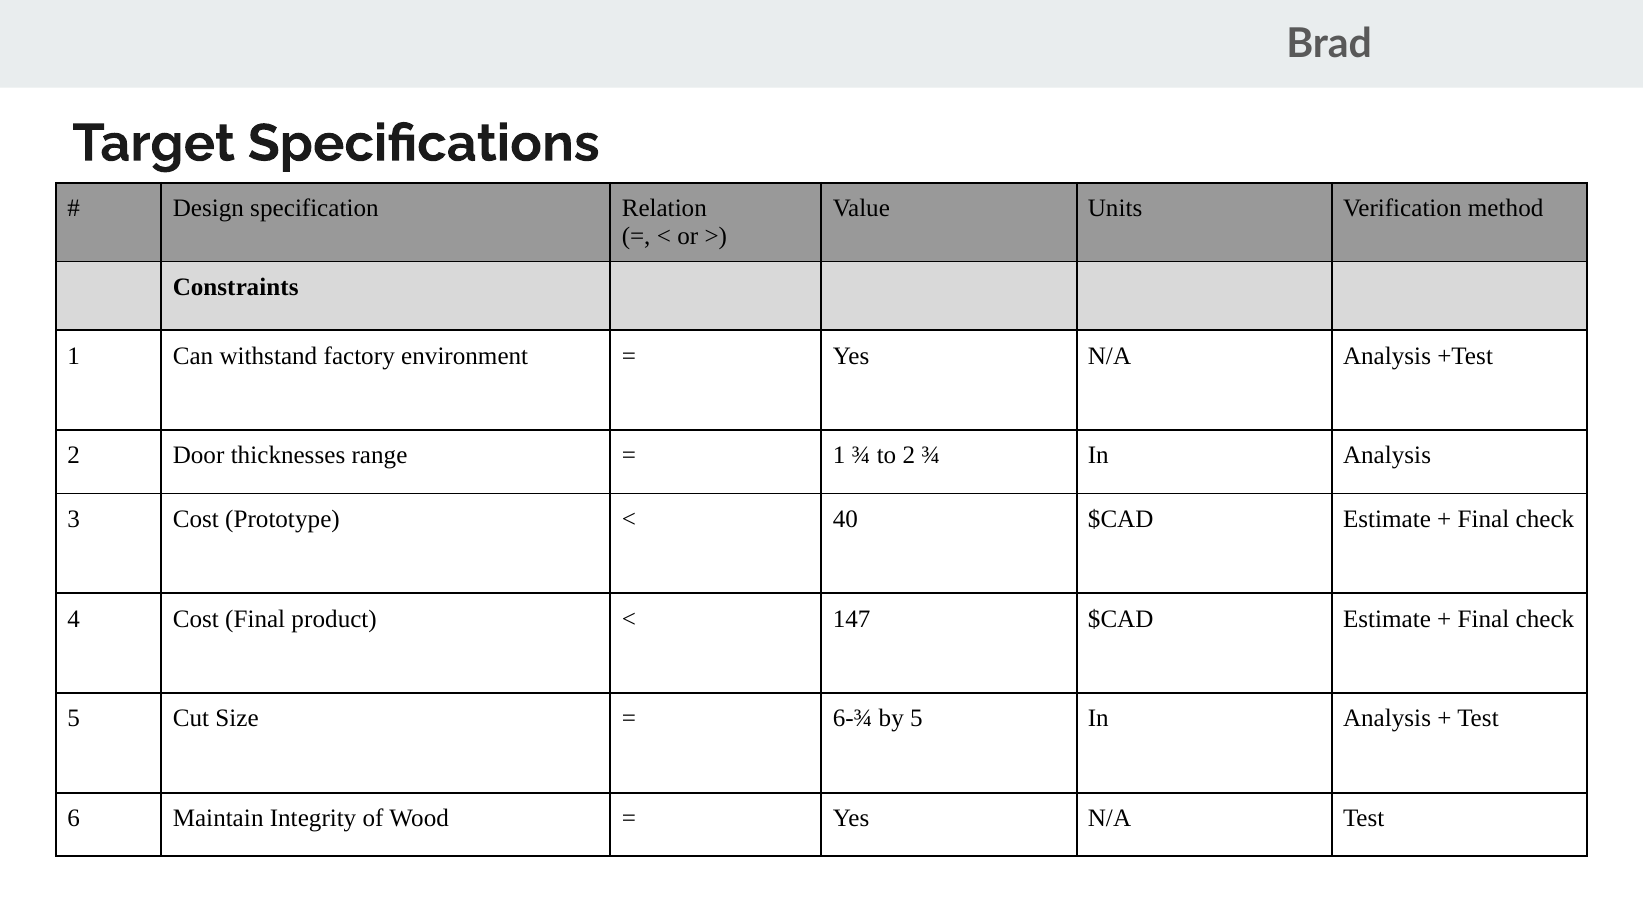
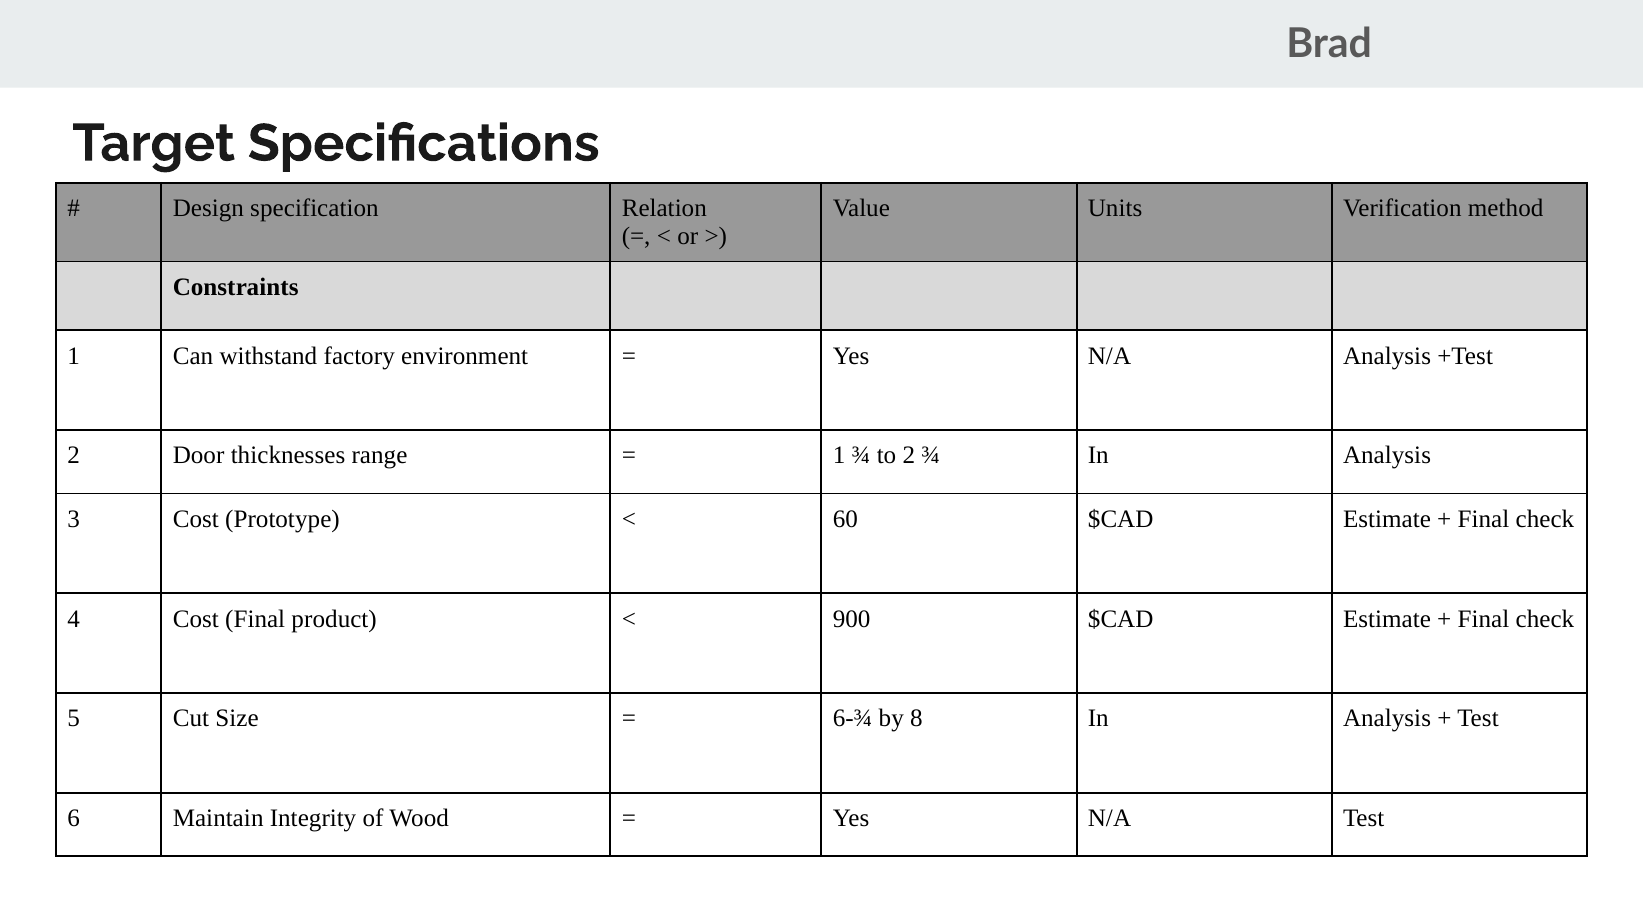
40: 40 -> 60
147: 147 -> 900
by 5: 5 -> 8
